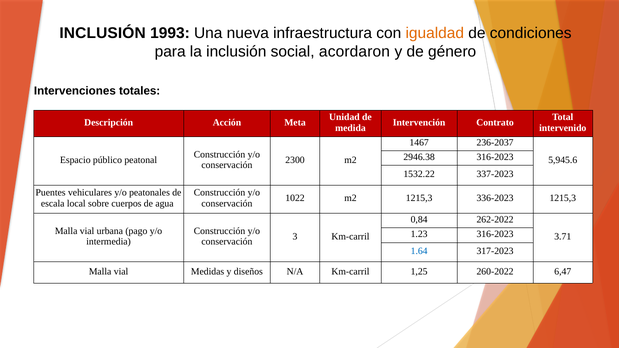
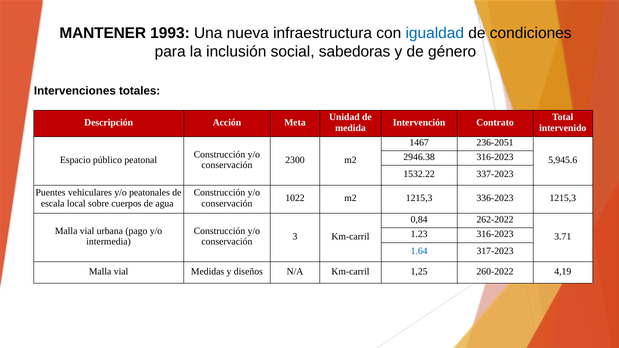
INCLUSIÓN at (103, 33): INCLUSIÓN -> MANTENER
igualdad colour: orange -> blue
acordaron: acordaron -> sabedoras
236-2037: 236-2037 -> 236-2051
6,47: 6,47 -> 4,19
